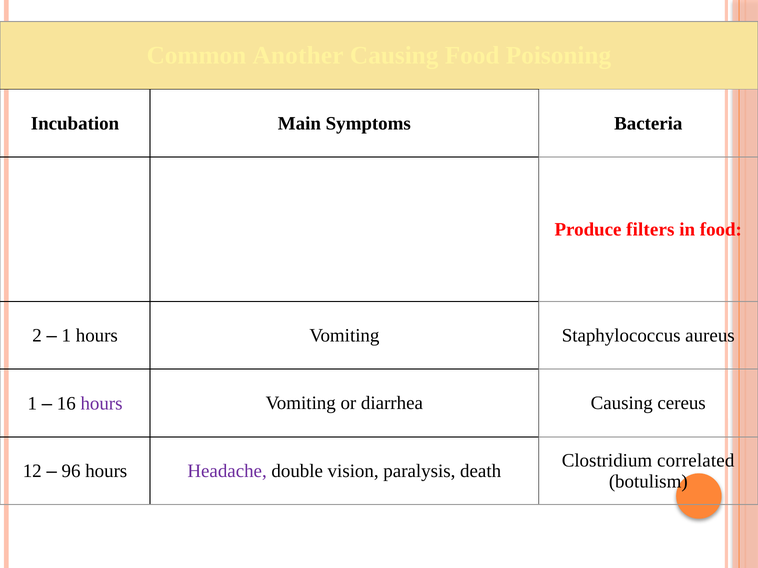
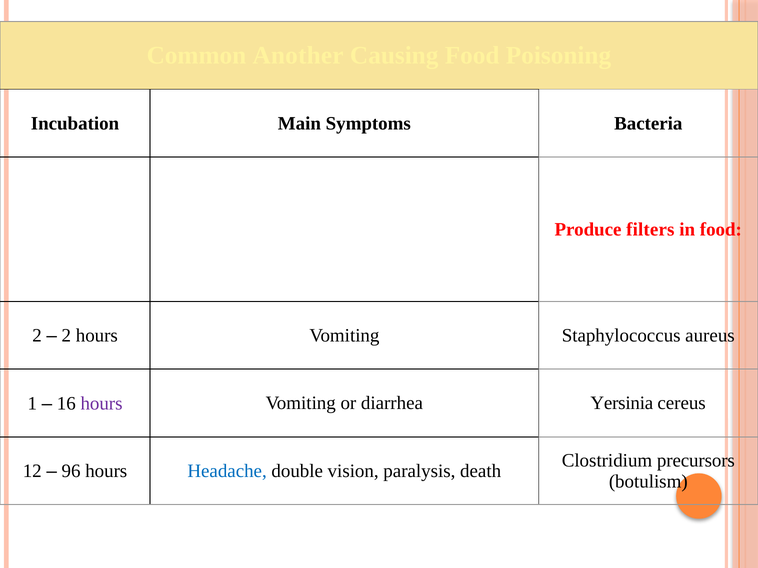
1 at (66, 336): 1 -> 2
diarrhea Causing: Causing -> Yersinia
correlated: correlated -> precursors
Headache colour: purple -> blue
